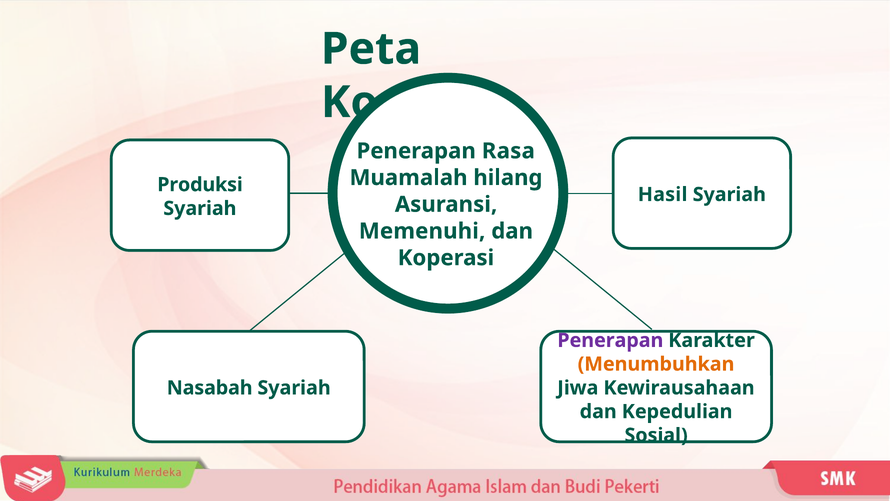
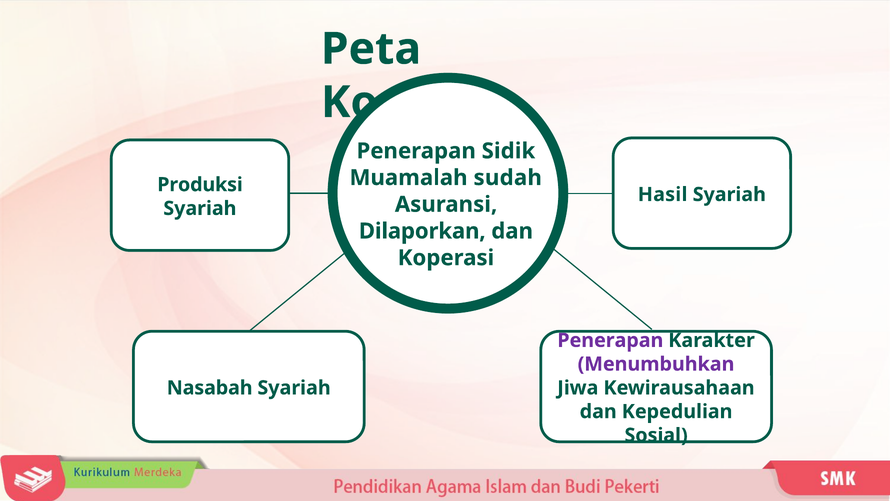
Rasa: Rasa -> Sidik
hilang: hilang -> sudah
Memenuhi: Memenuhi -> Dilaporkan
Menumbuhkan colour: orange -> purple
